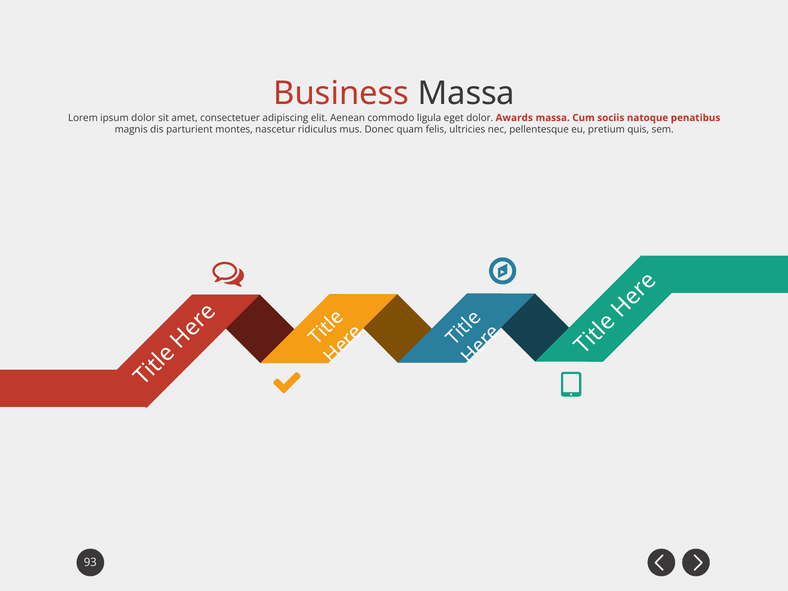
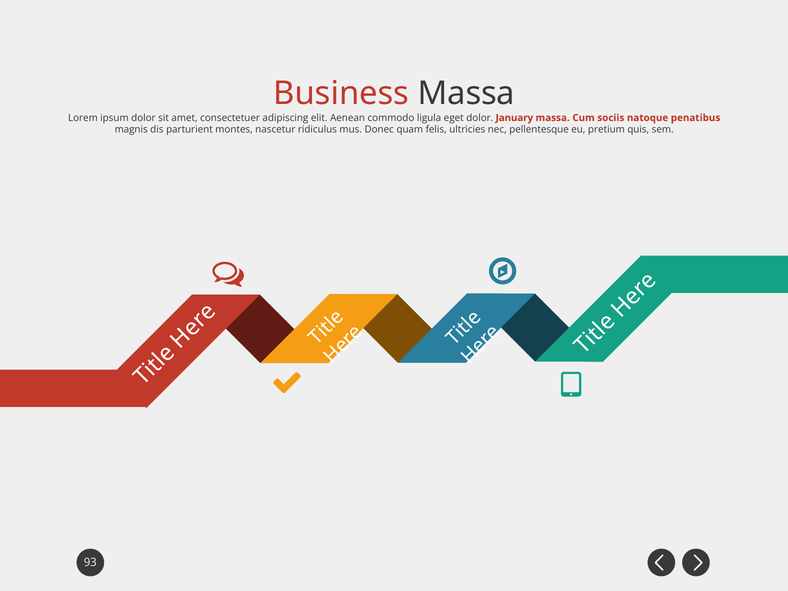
Awards: Awards -> January
